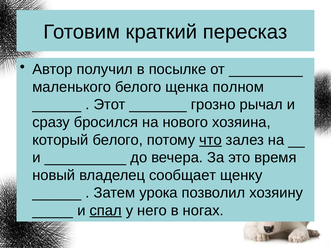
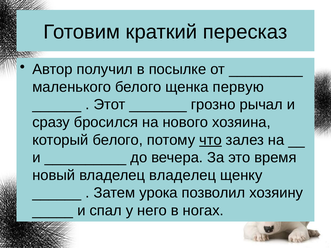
полном: полном -> первую
владелец сообщает: сообщает -> владелец
спал underline: present -> none
